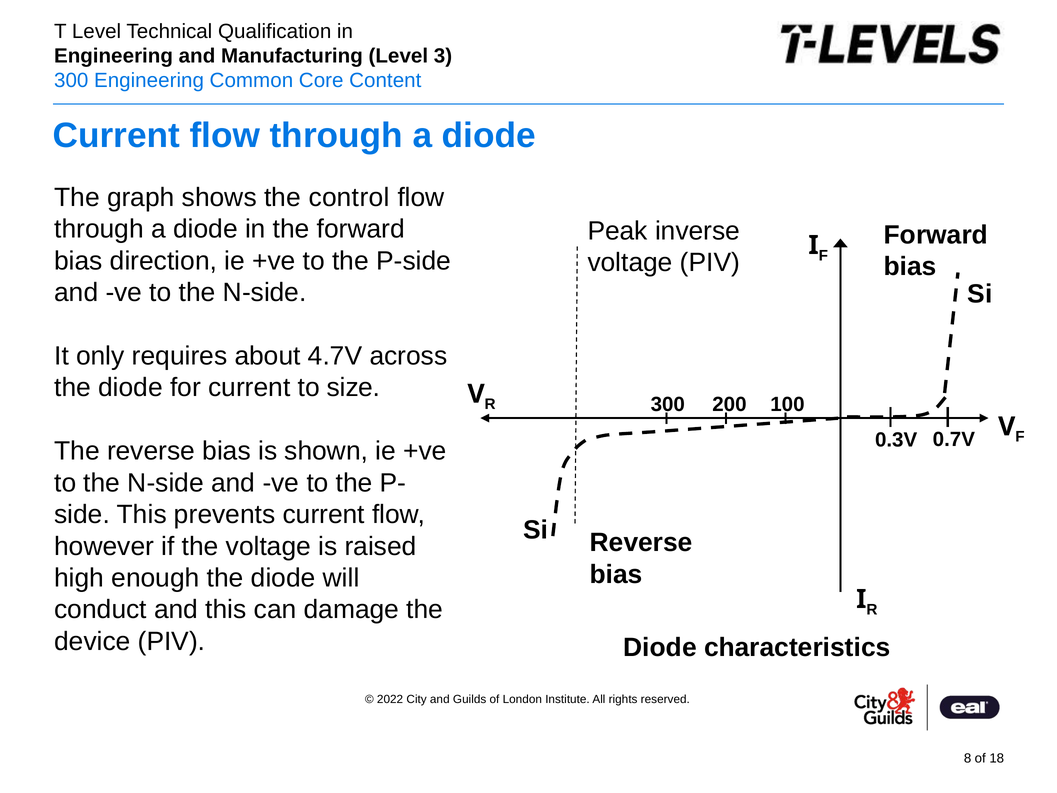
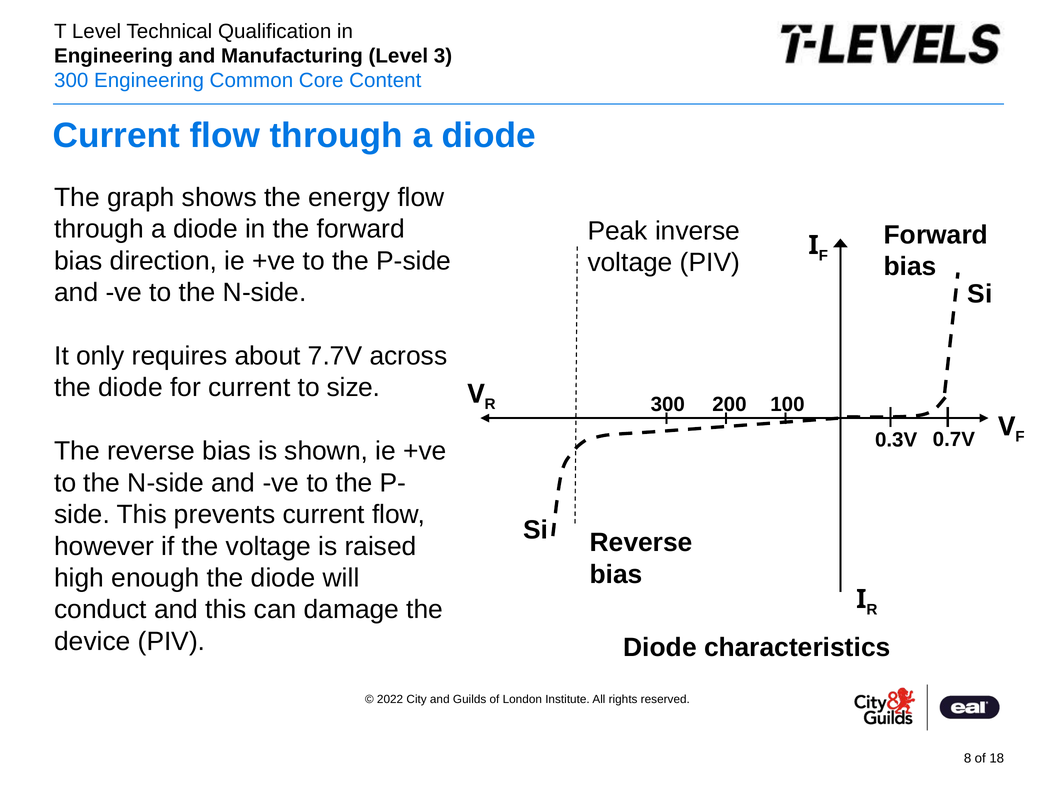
control: control -> energy
4.7V: 4.7V -> 7.7V
